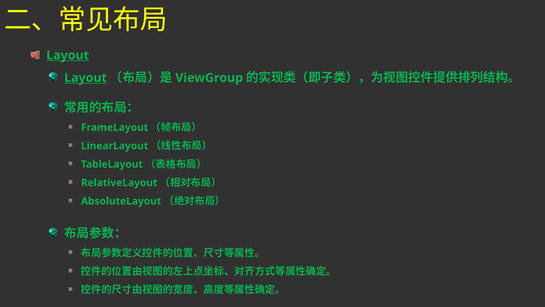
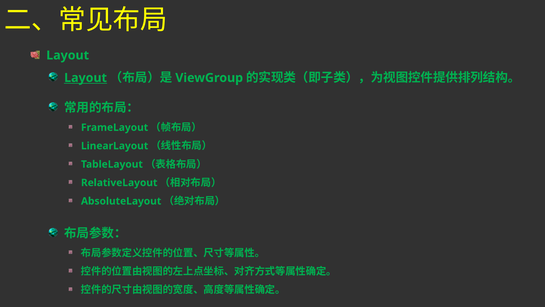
Layout at (68, 55) underline: present -> none
